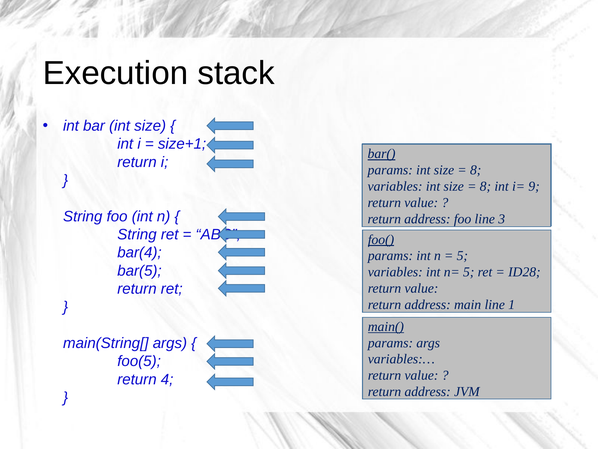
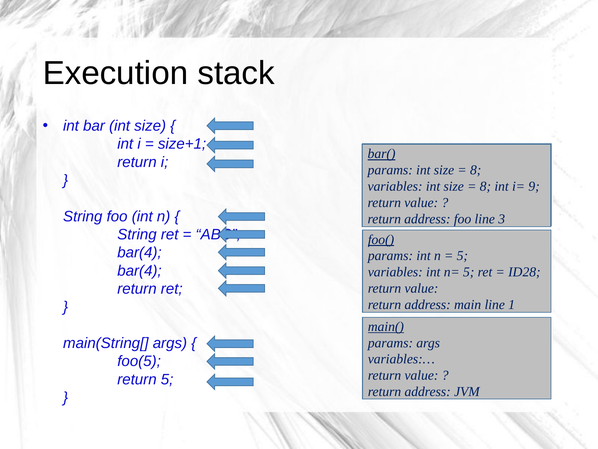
bar(5 at (139, 270): bar(5 -> bar(4
return 4: 4 -> 5
